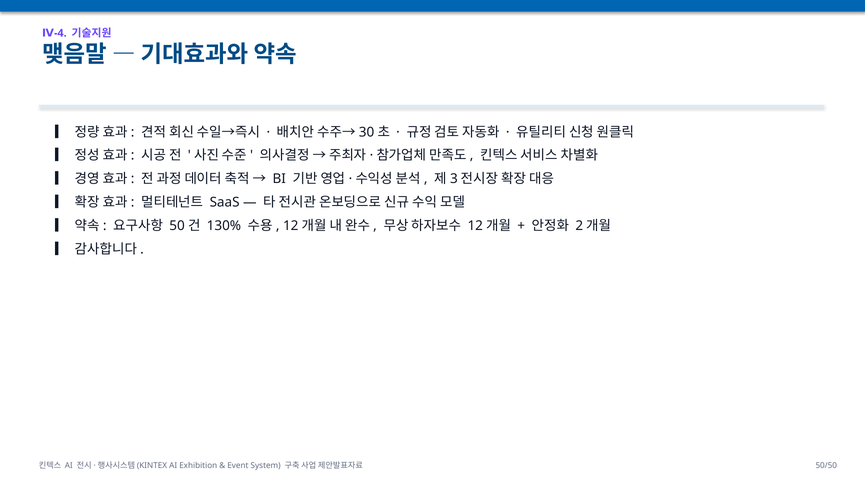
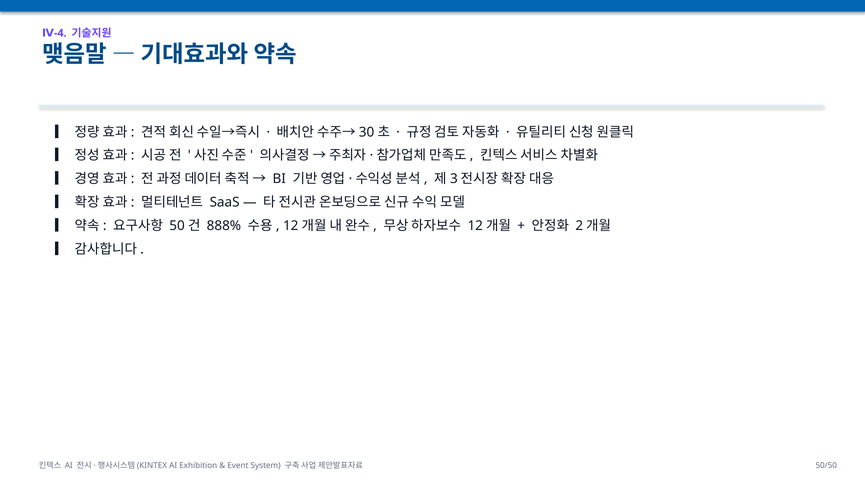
130%: 130% -> 888%
